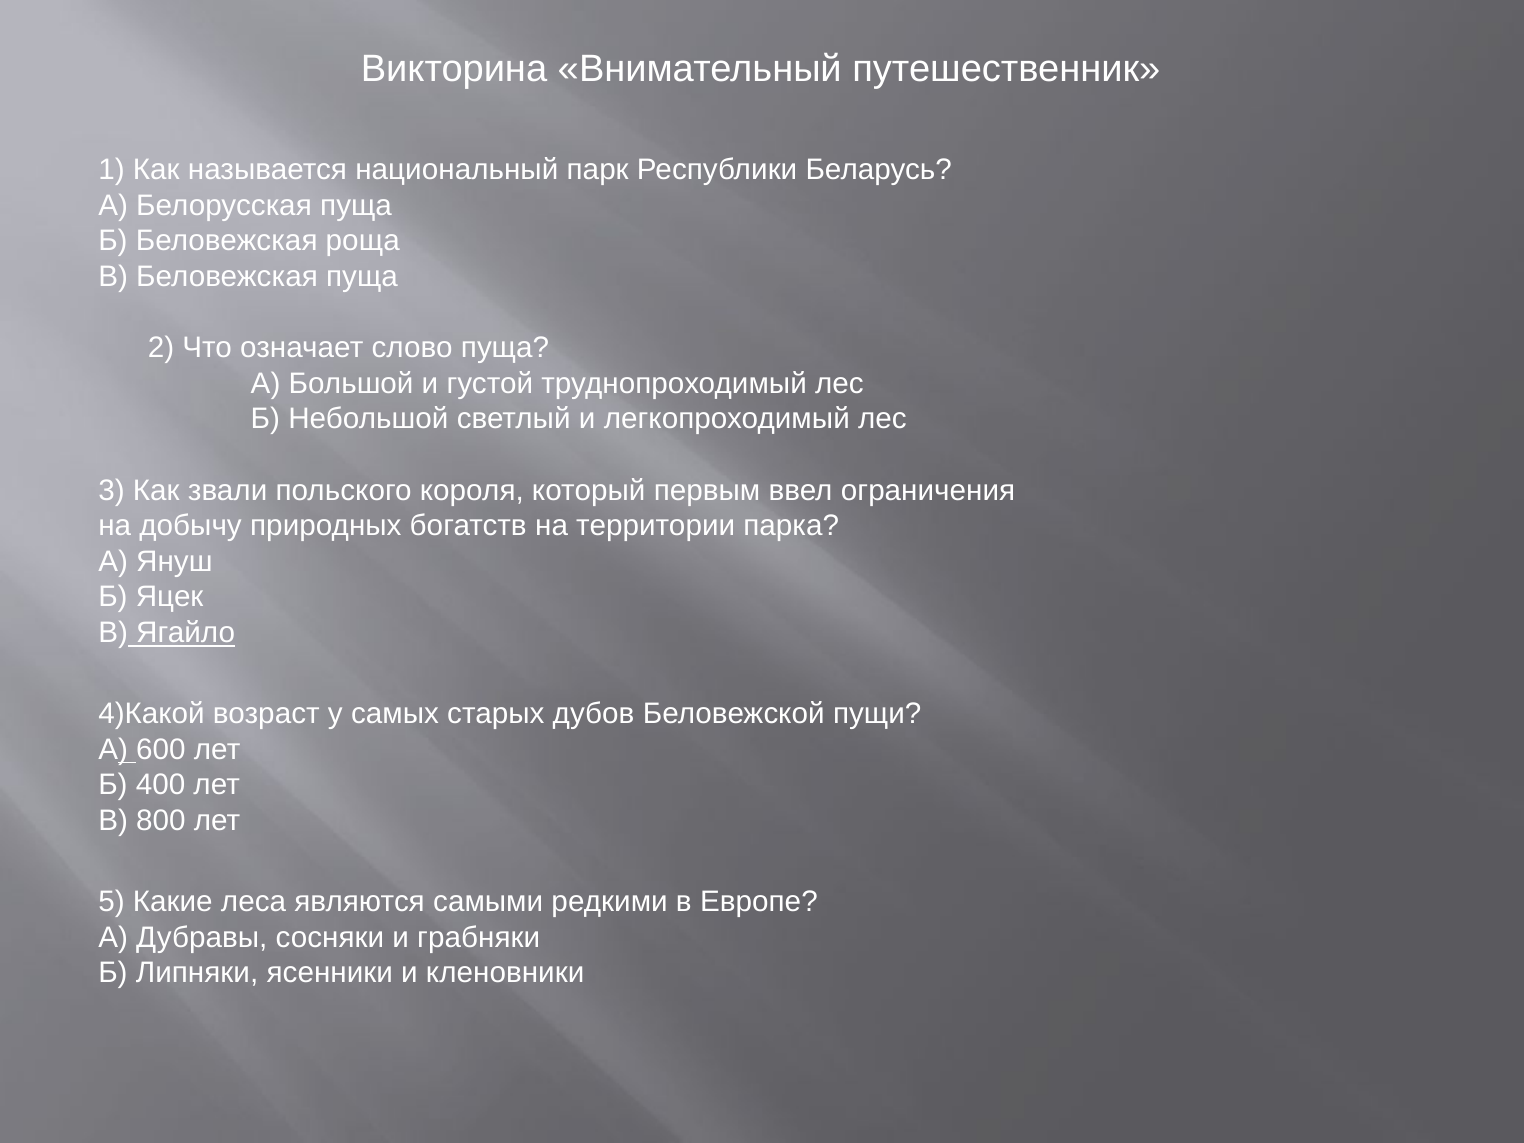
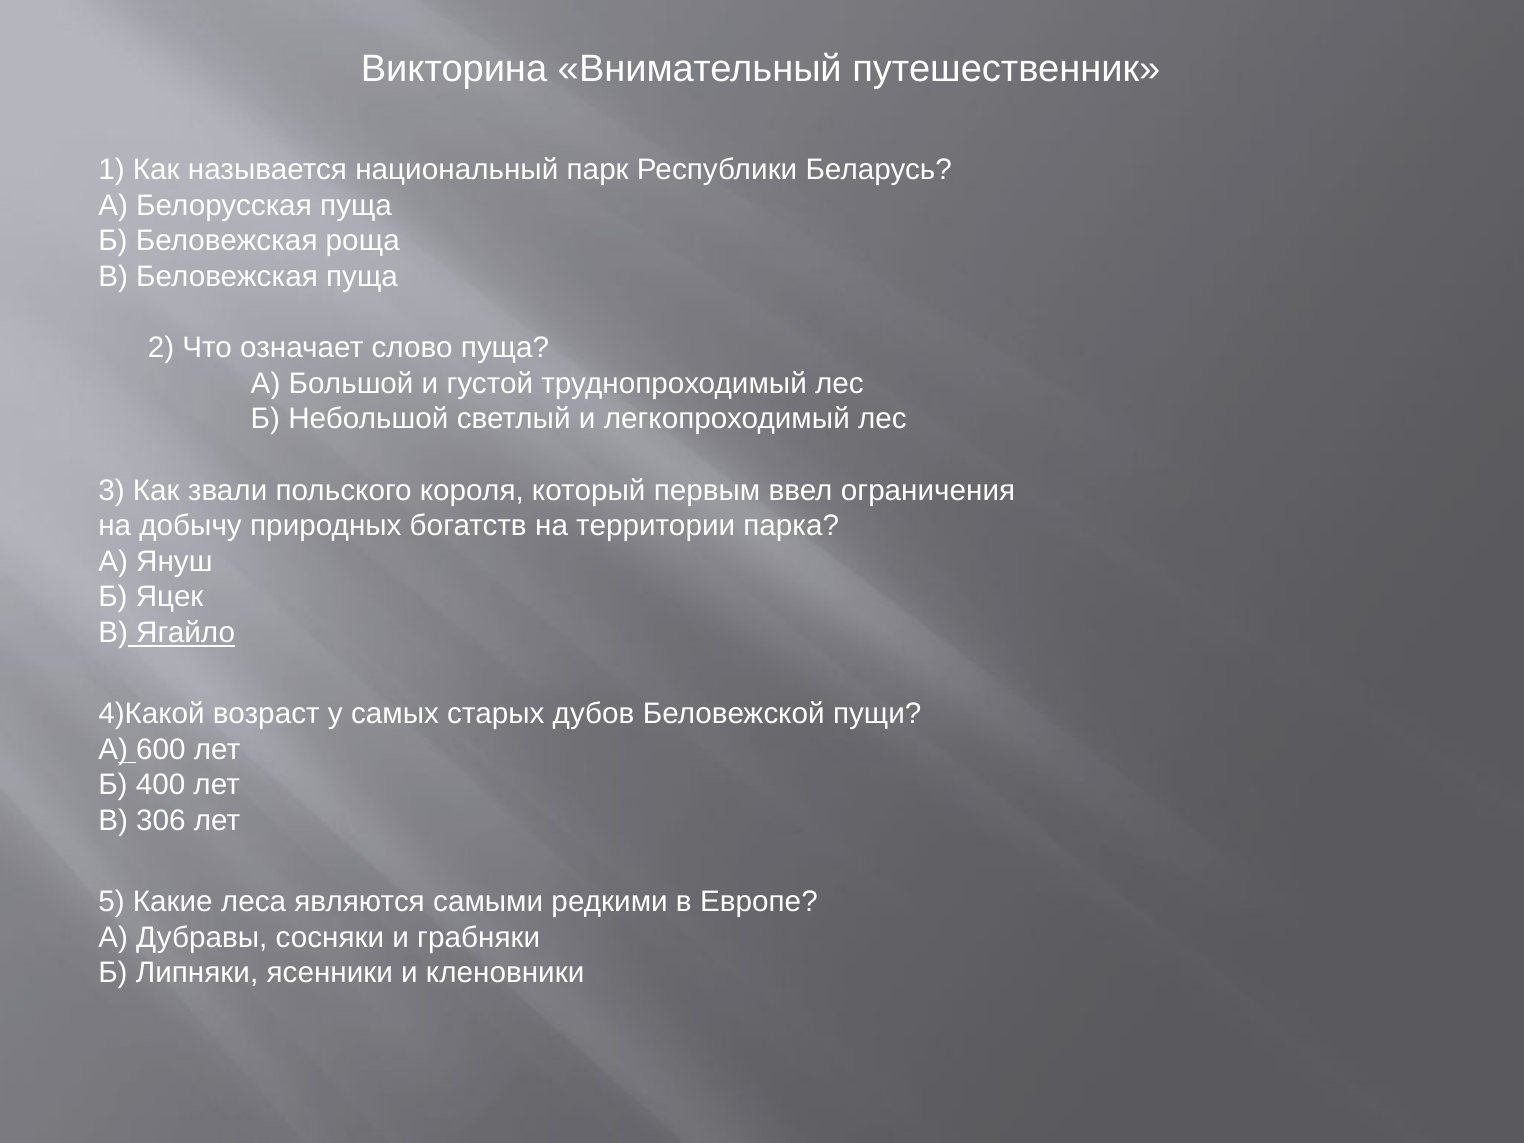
800: 800 -> 306
